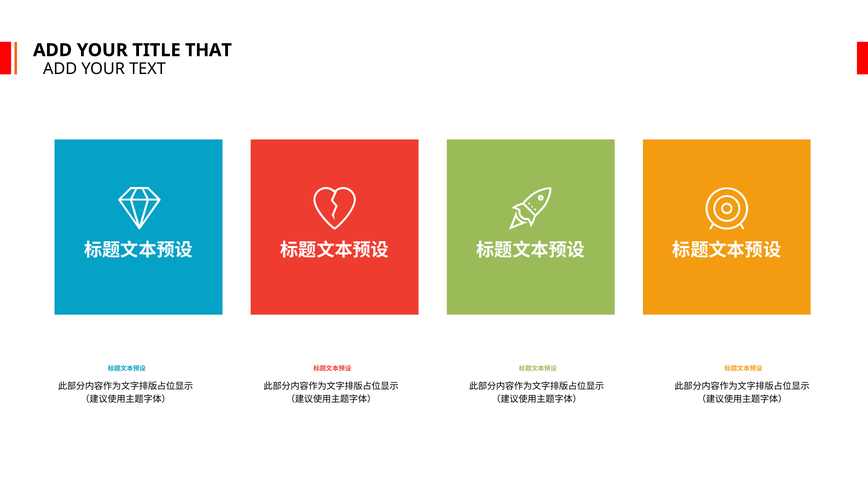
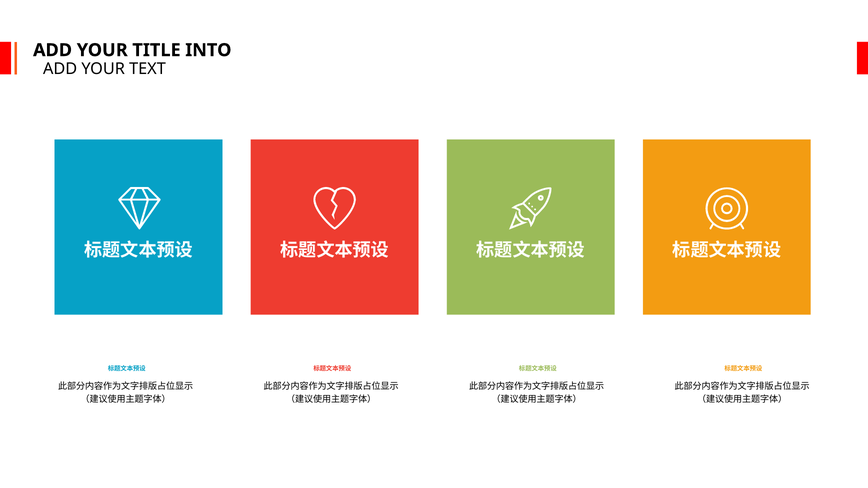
THAT: THAT -> INTO
